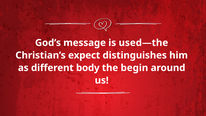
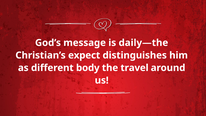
used—the: used—the -> daily—the
begin: begin -> travel
